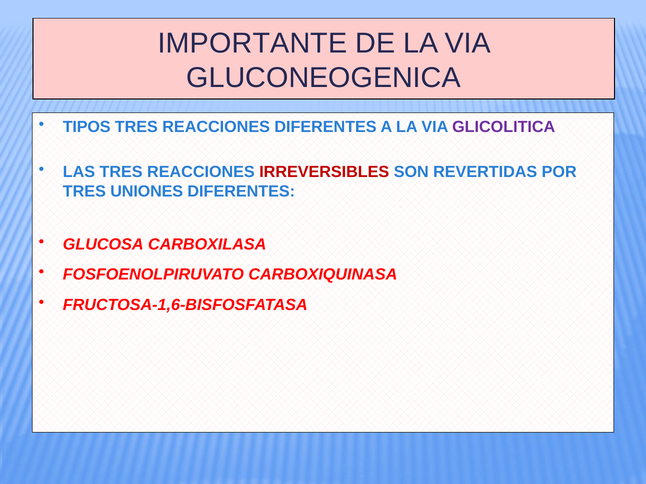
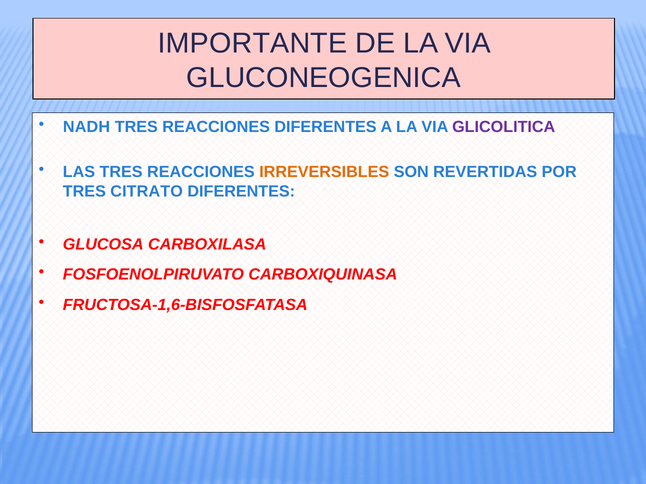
TIPOS: TIPOS -> NADH
IRREVERSIBLES colour: red -> orange
UNIONES: UNIONES -> CITRATO
